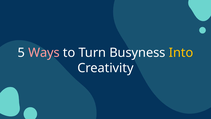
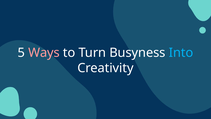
Into colour: yellow -> light blue
